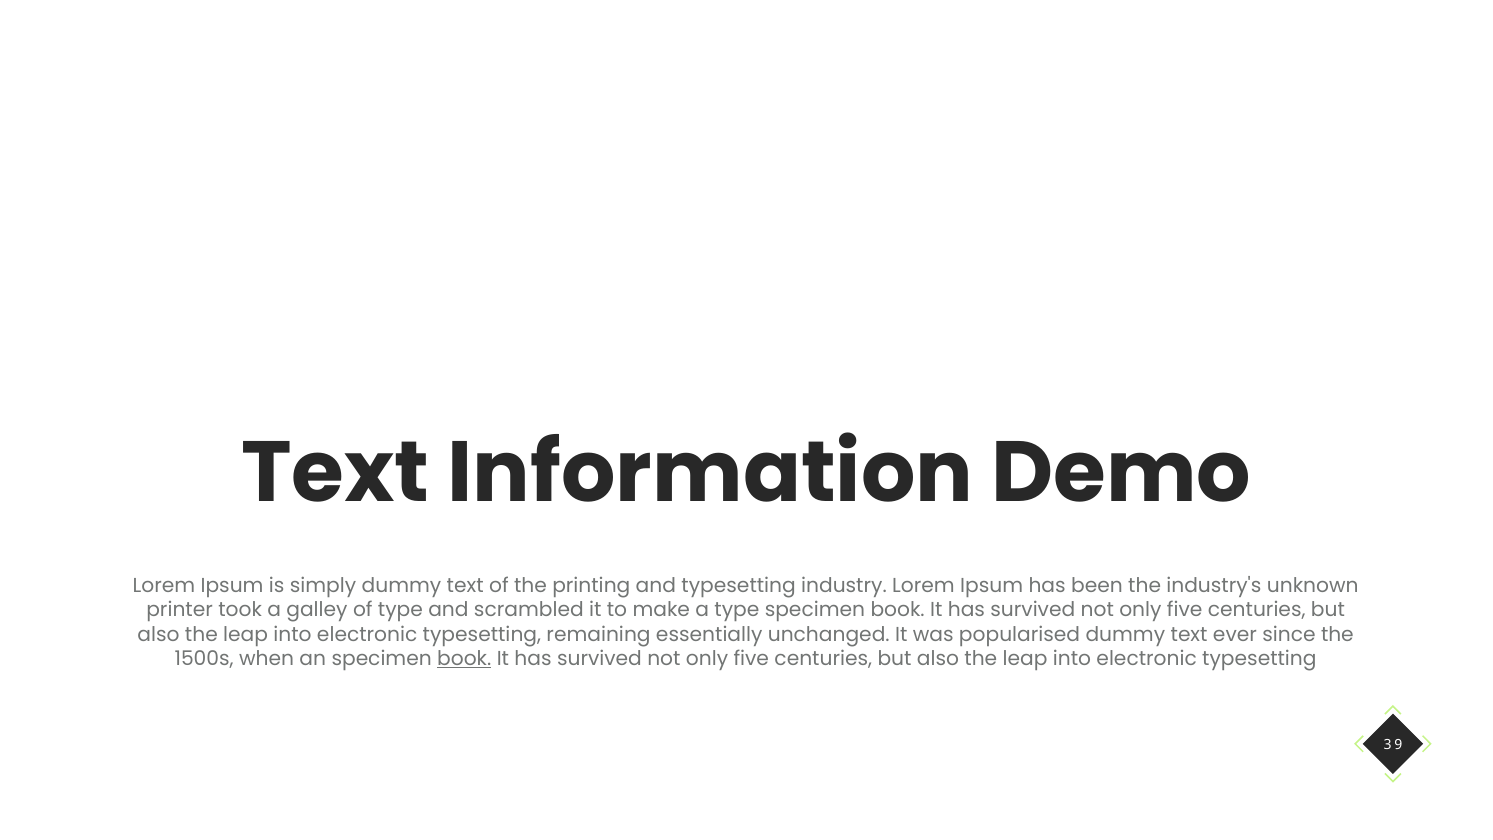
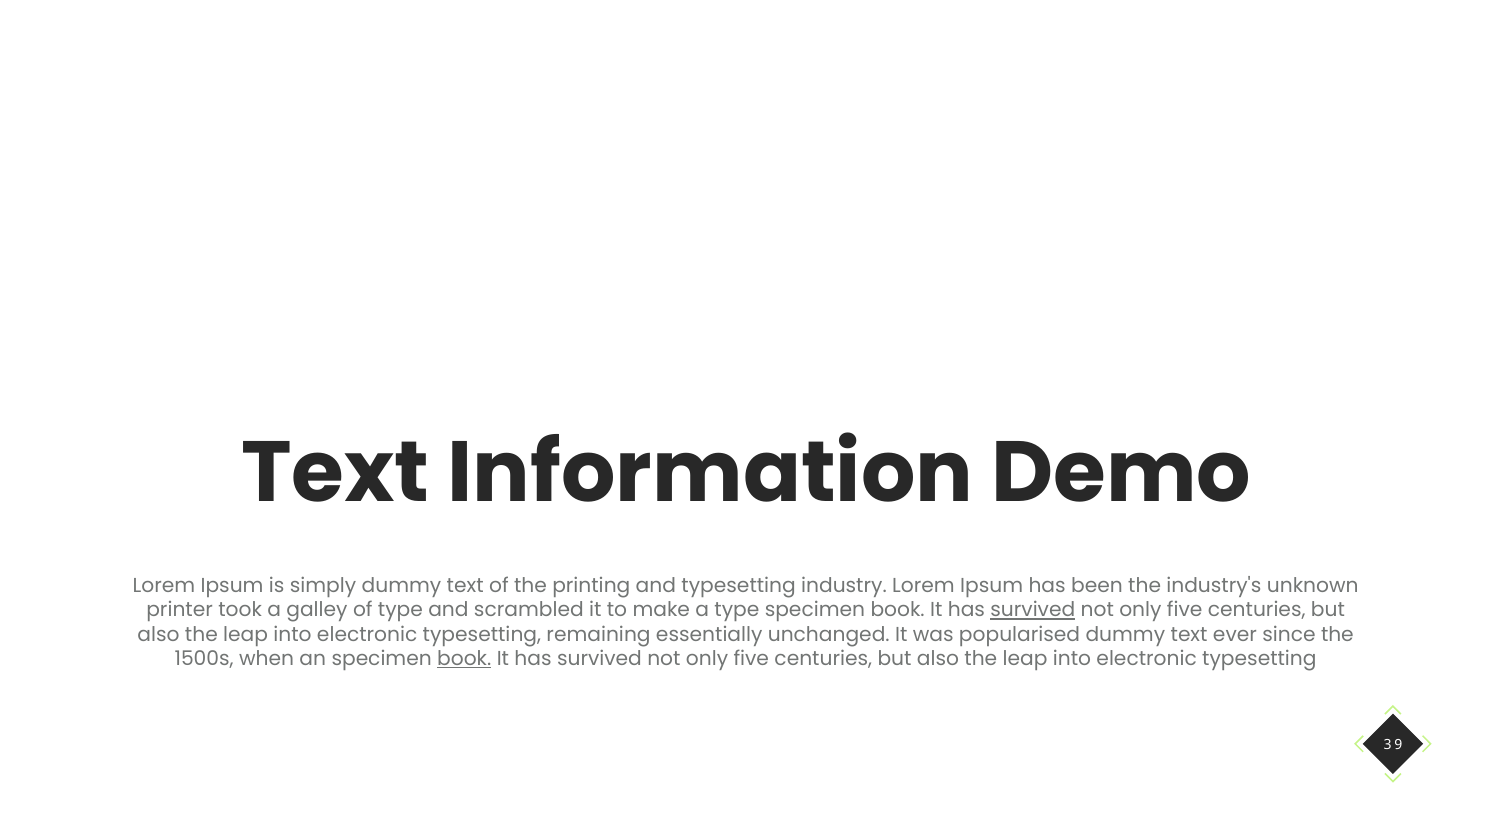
survived at (1033, 610) underline: none -> present
